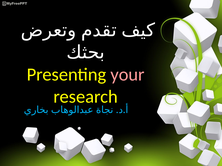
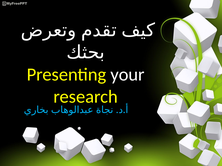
your colour: pink -> white
